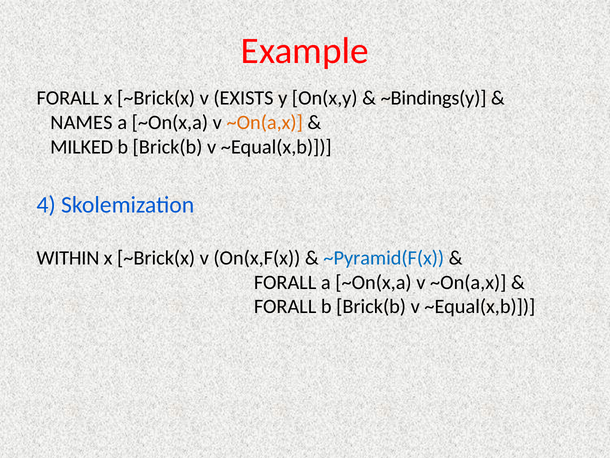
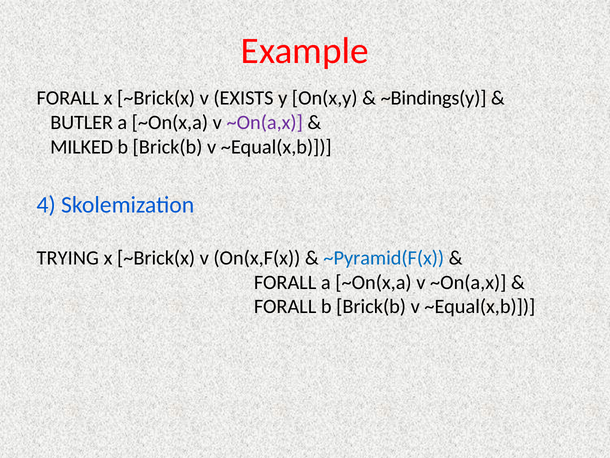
NAMES: NAMES -> BUTLER
~On(a,x at (265, 122) colour: orange -> purple
WITHIN: WITHIN -> TRYING
